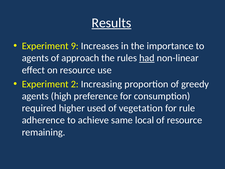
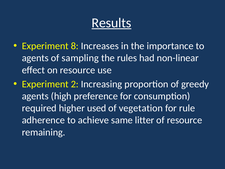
9: 9 -> 8
approach: approach -> sampling
had underline: present -> none
local: local -> litter
